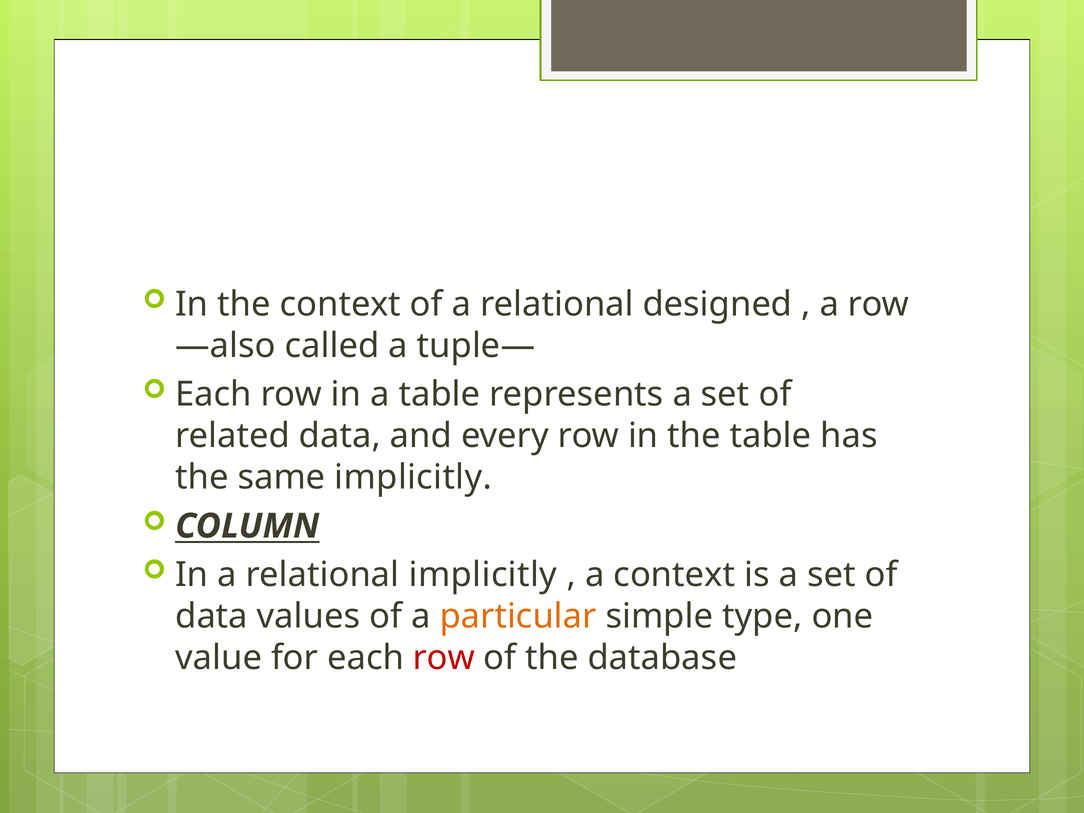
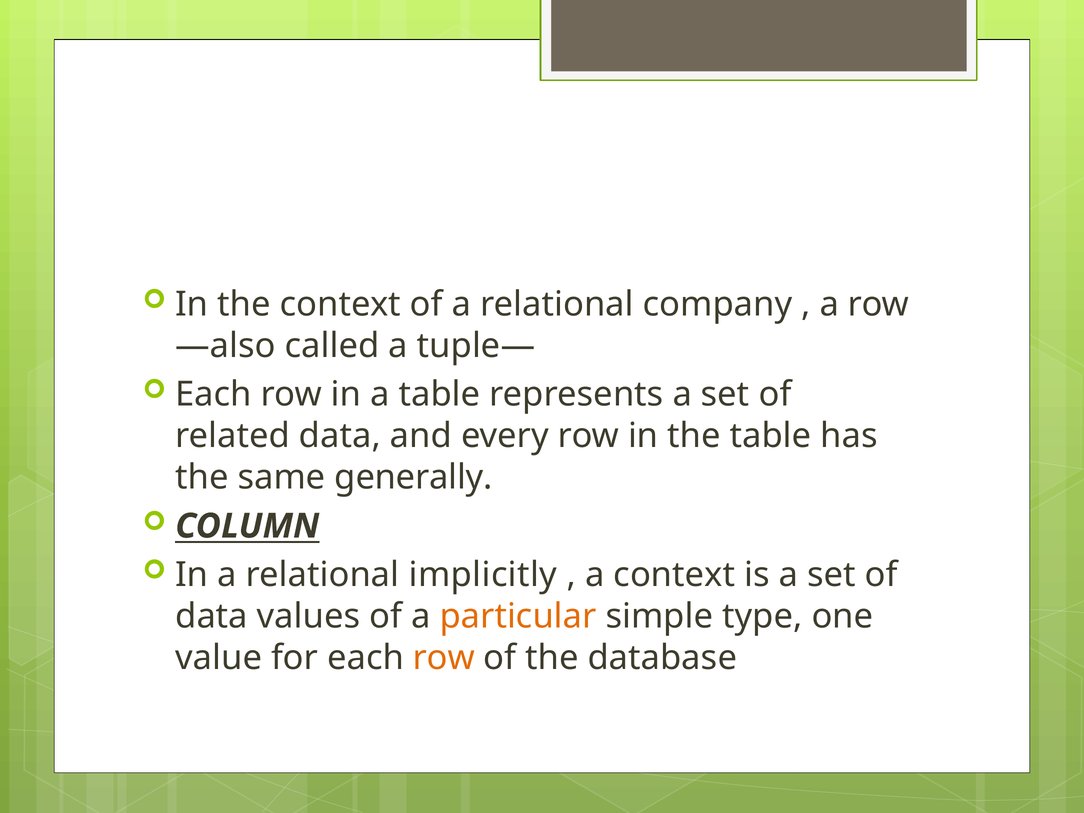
designed: designed -> company
same implicitly: implicitly -> generally
row at (444, 658) colour: red -> orange
